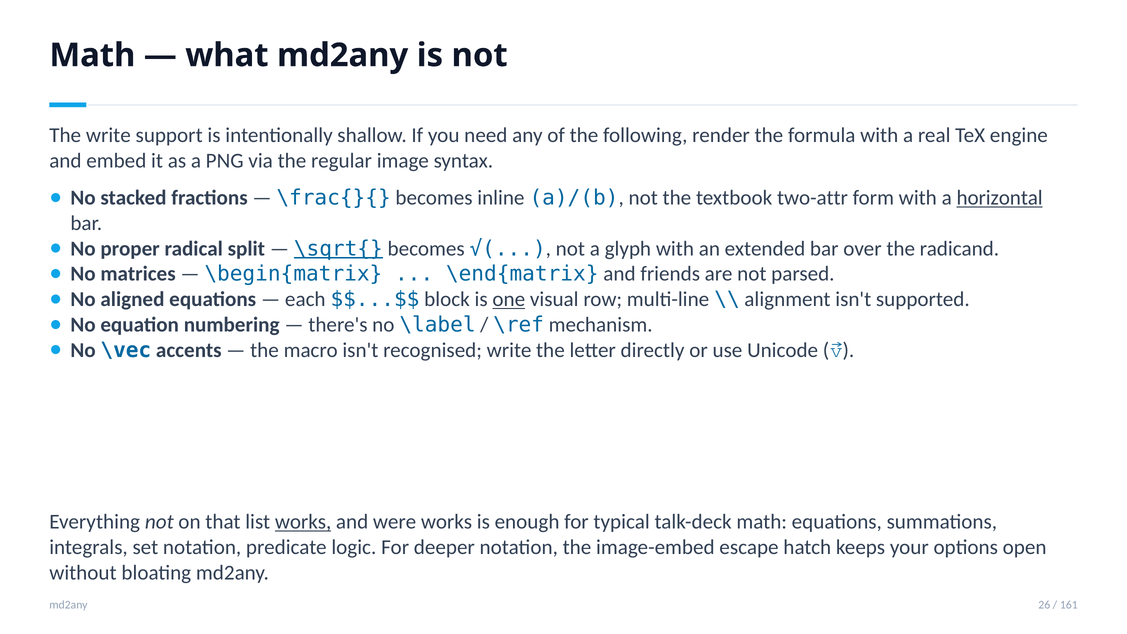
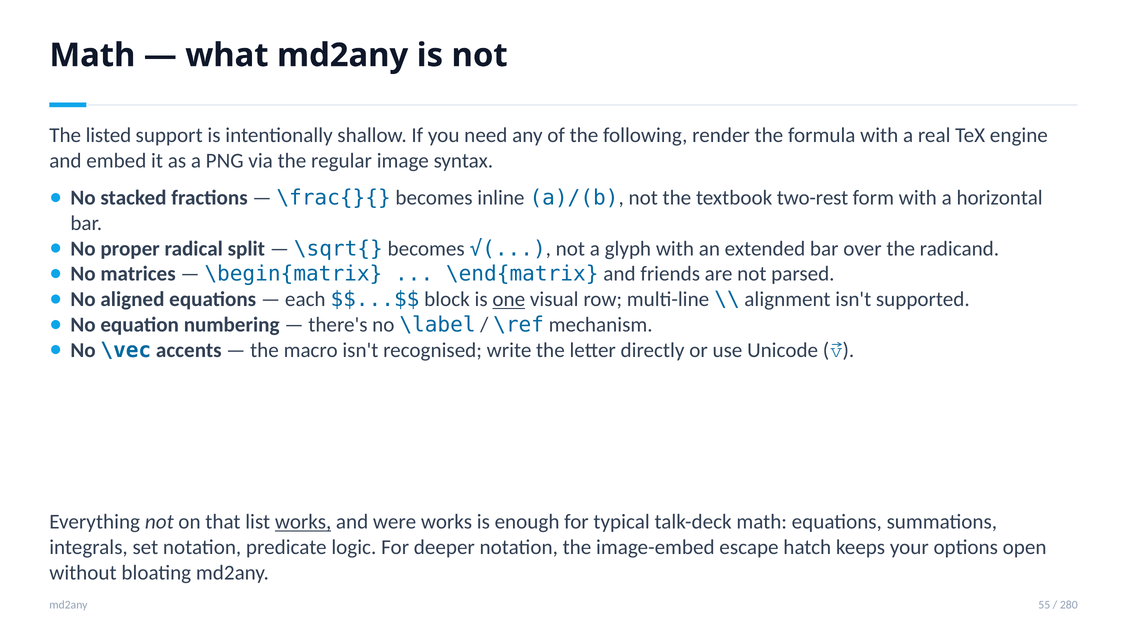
The write: write -> listed
two-attr: two-attr -> two-rest
horizontal underline: present -> none
\sqrt{ underline: present -> none
26: 26 -> 55
161: 161 -> 280
